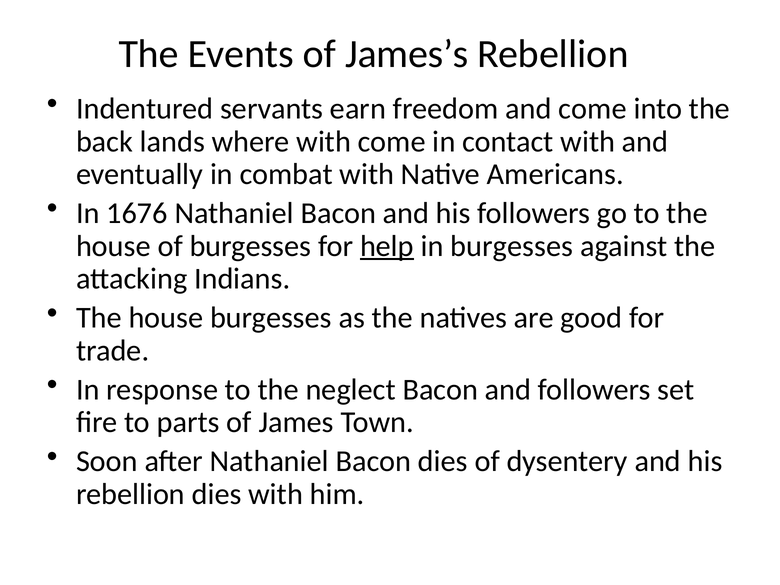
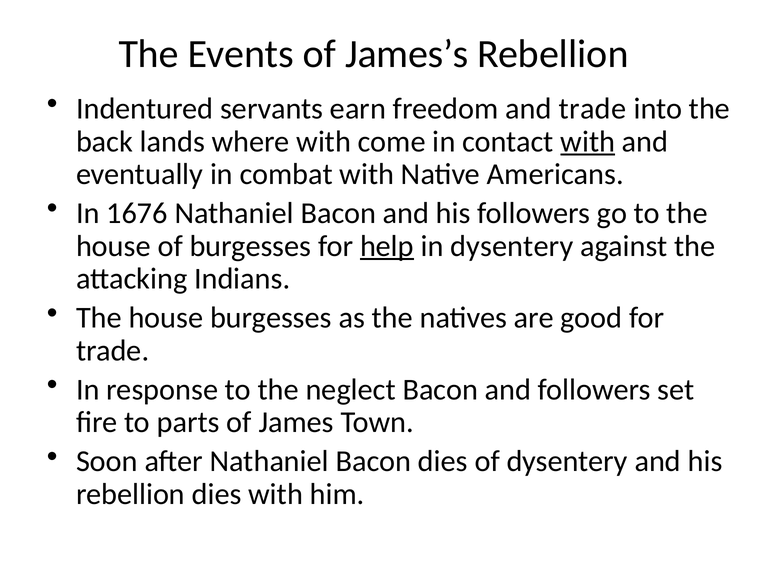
and come: come -> trade
with at (588, 142) underline: none -> present
in burgesses: burgesses -> dysentery
